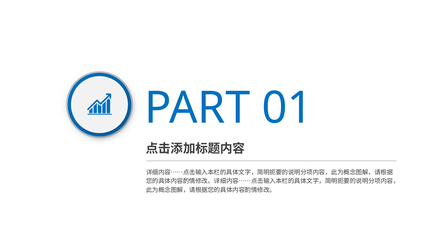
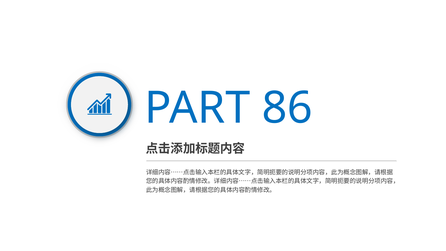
01: 01 -> 86
